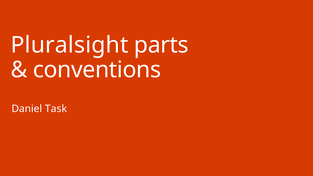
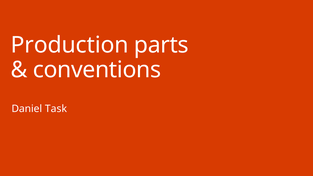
Pluralsight: Pluralsight -> Production
